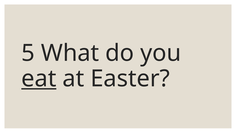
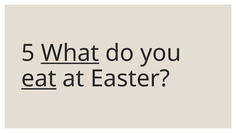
What underline: none -> present
